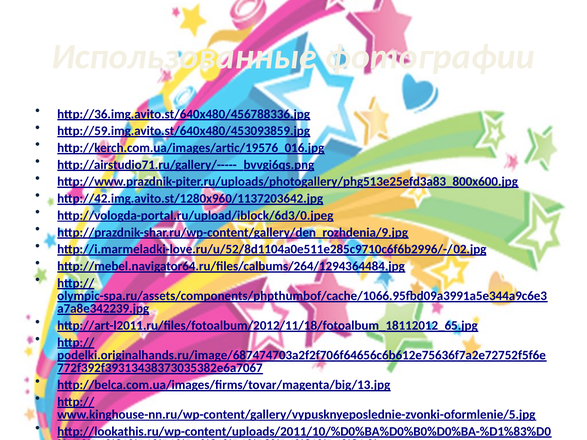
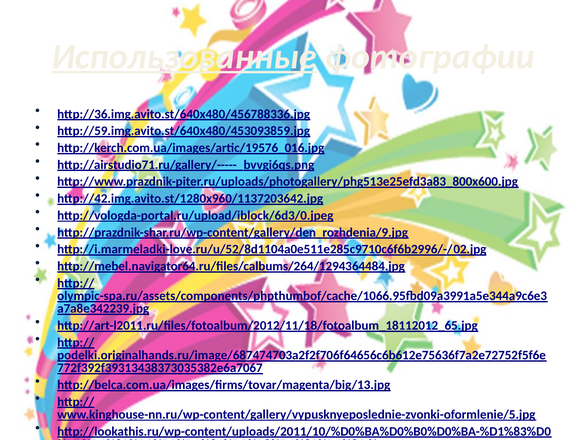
Использованные underline: none -> present
